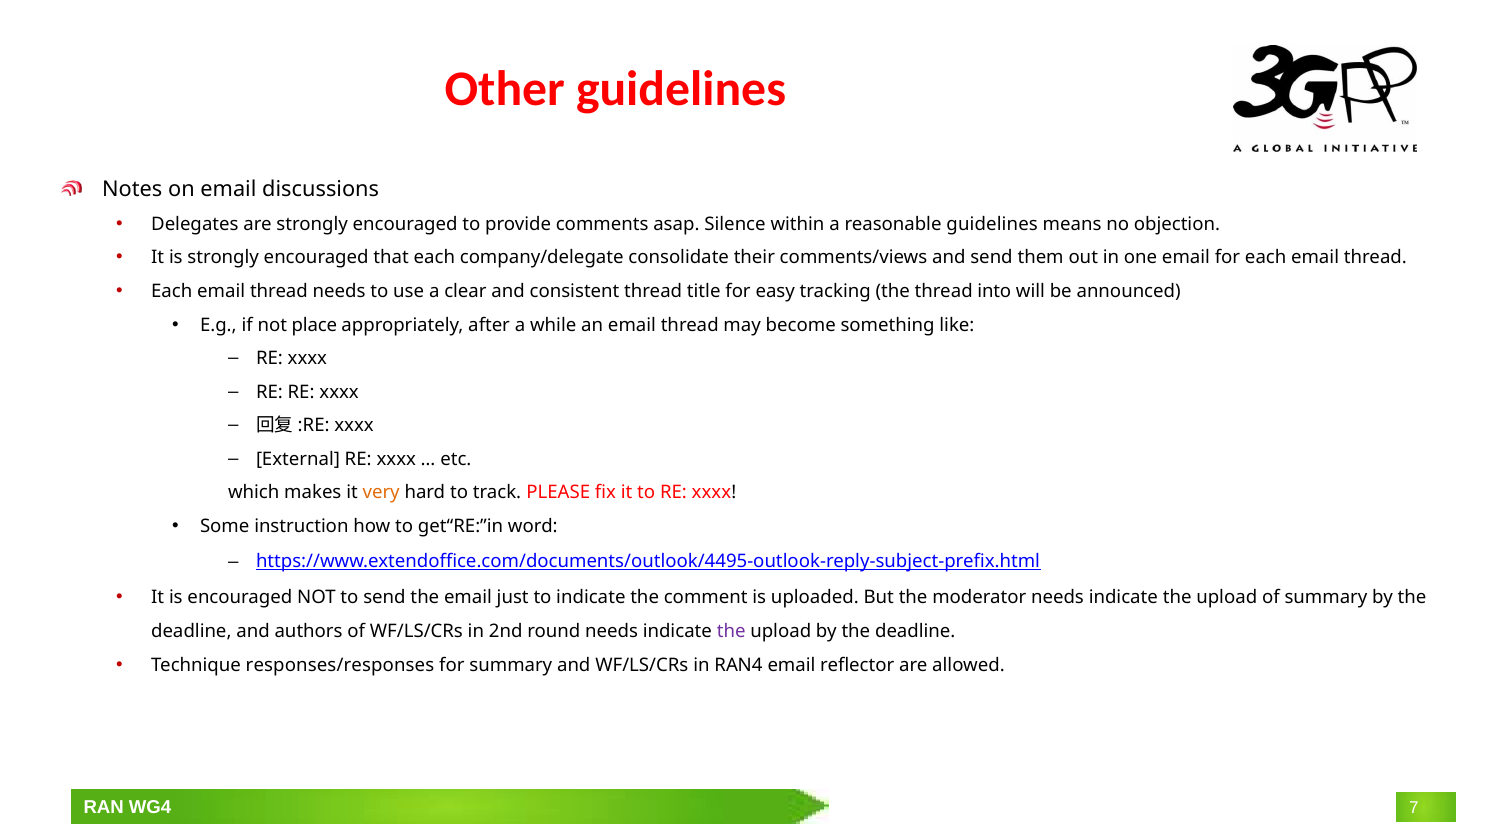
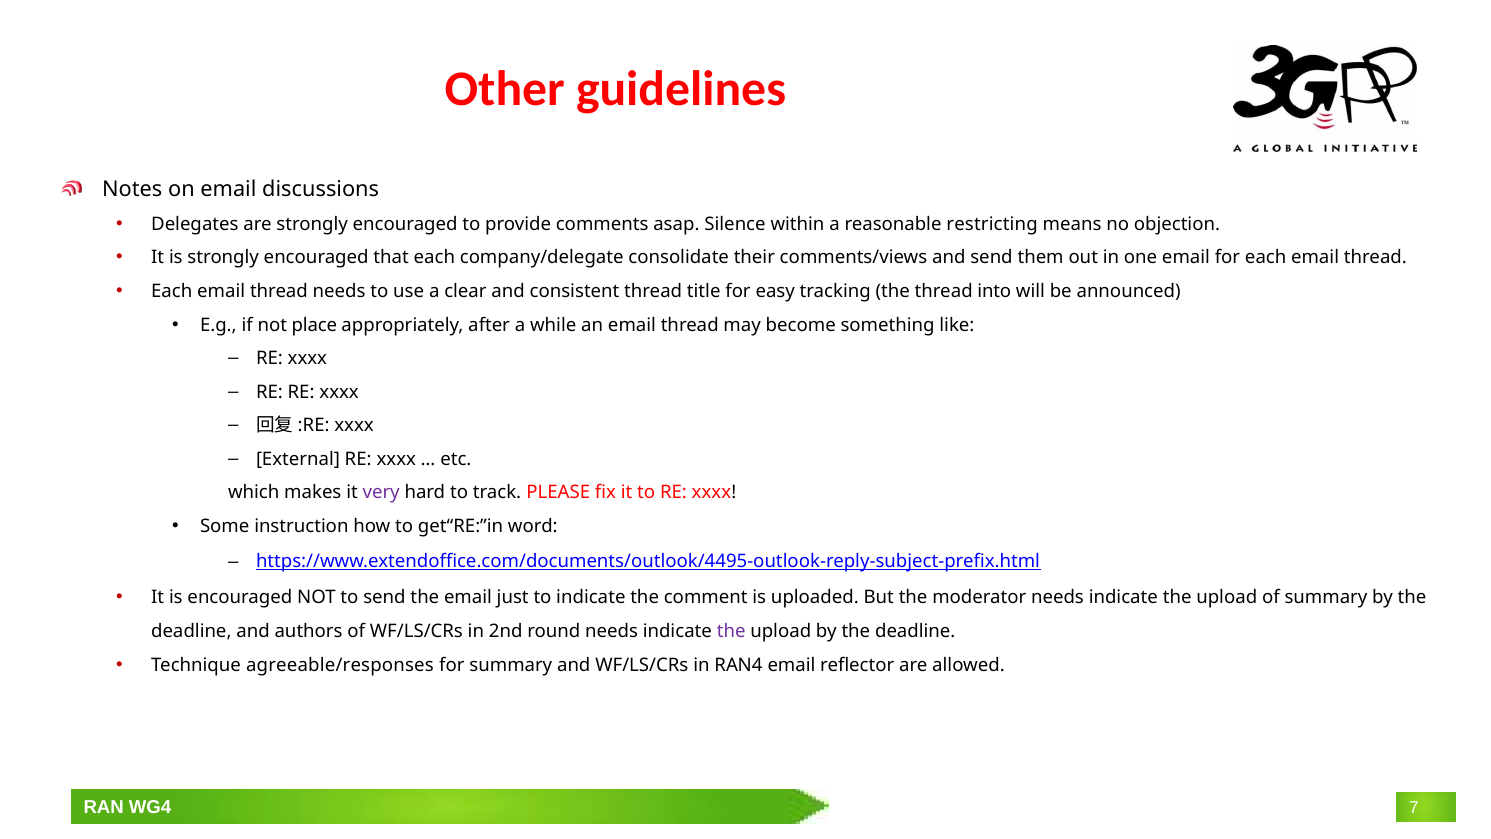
reasonable guidelines: guidelines -> restricting
very colour: orange -> purple
responses/responses: responses/responses -> agreeable/responses
